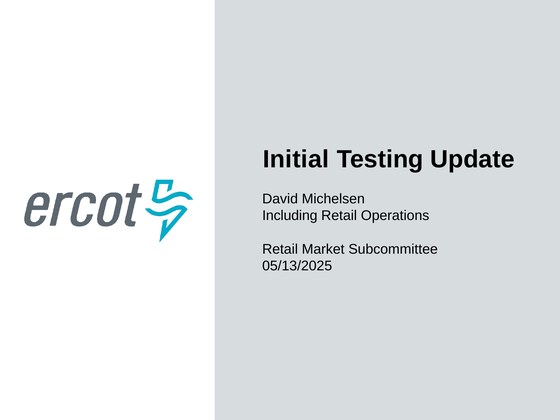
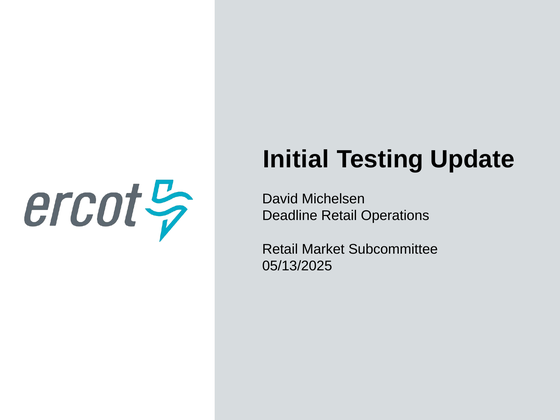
Including: Including -> Deadline
